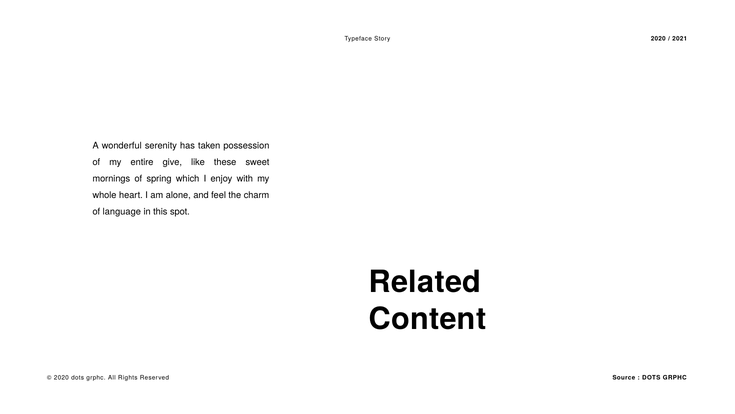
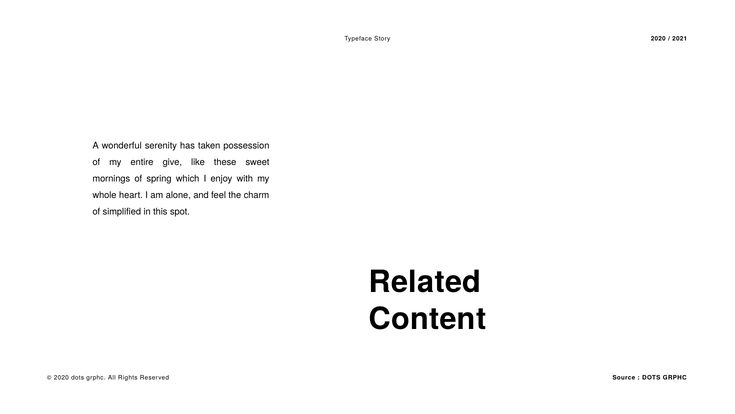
language: language -> simplified
